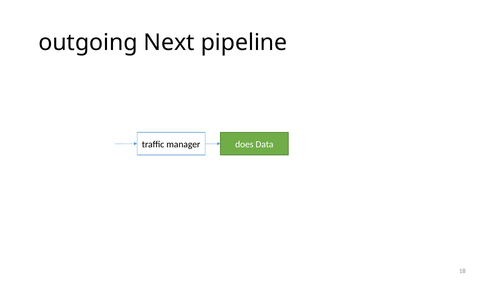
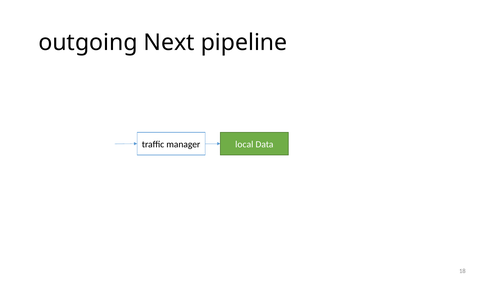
does: does -> local
